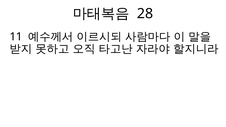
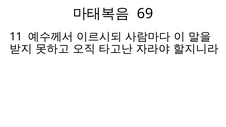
28: 28 -> 69
